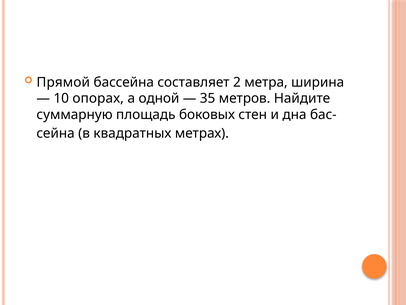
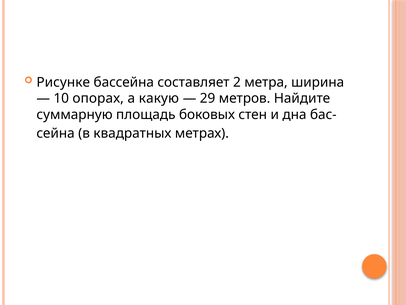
Прямой: Прямой -> Рисунке
одной: одной -> какую
35: 35 -> 29
